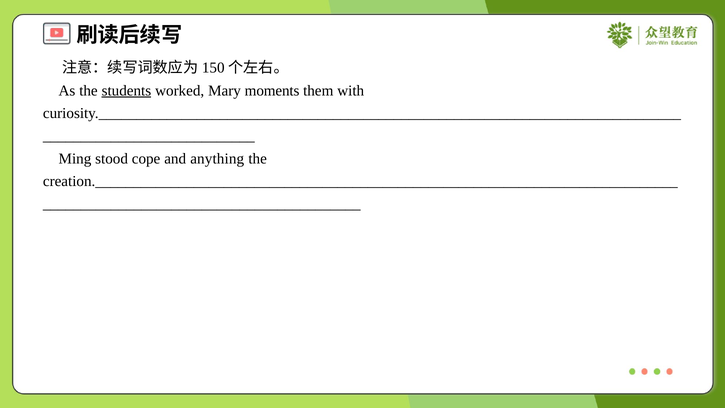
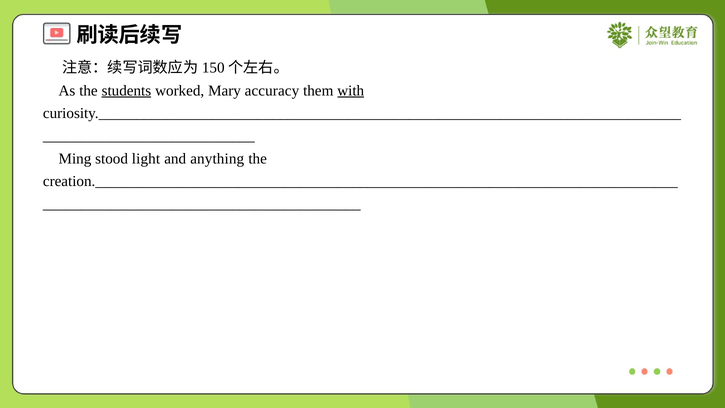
moments: moments -> accuracy
with underline: none -> present
cope: cope -> light
